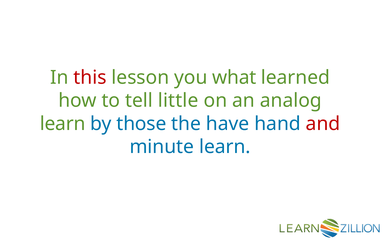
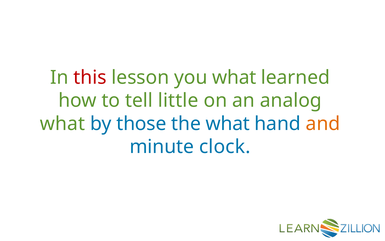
learn at (63, 124): learn -> what
the have: have -> what
and colour: red -> orange
minute learn: learn -> clock
